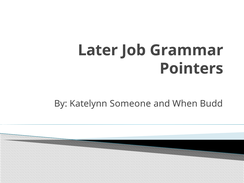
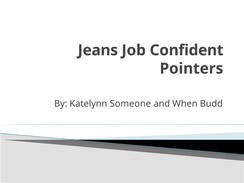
Later: Later -> Jeans
Grammar: Grammar -> Confident
